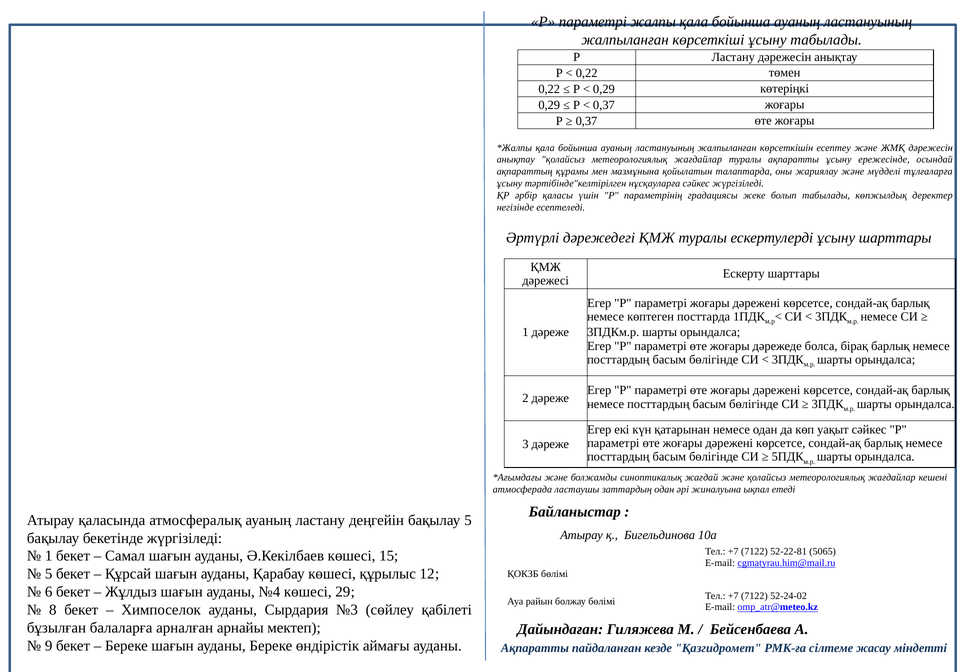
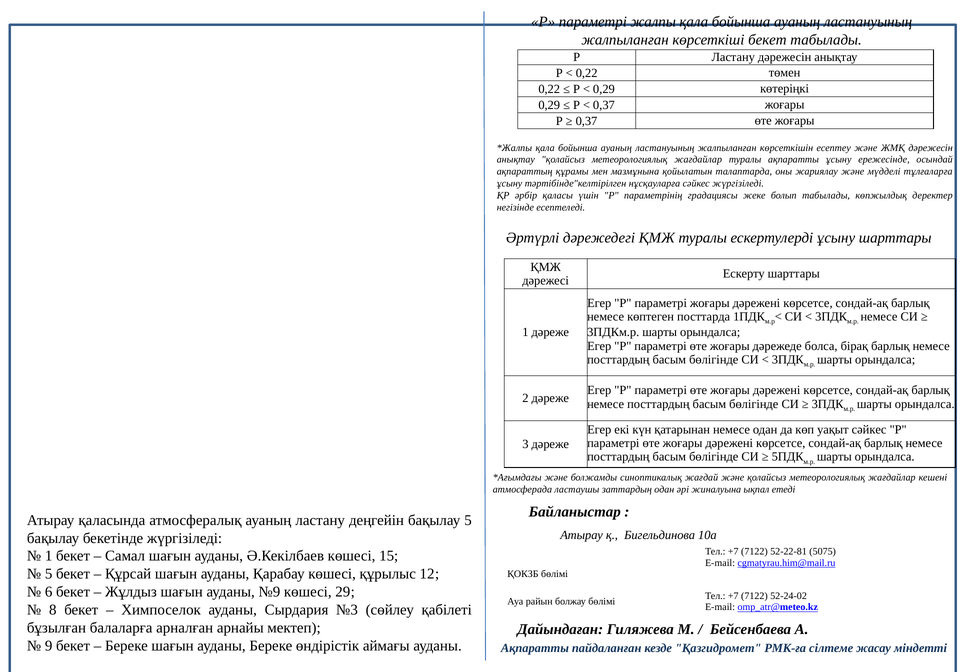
көрсеткіші ұсыну: ұсыну -> бекет
5065: 5065 -> 5075
№4: №4 -> №9
